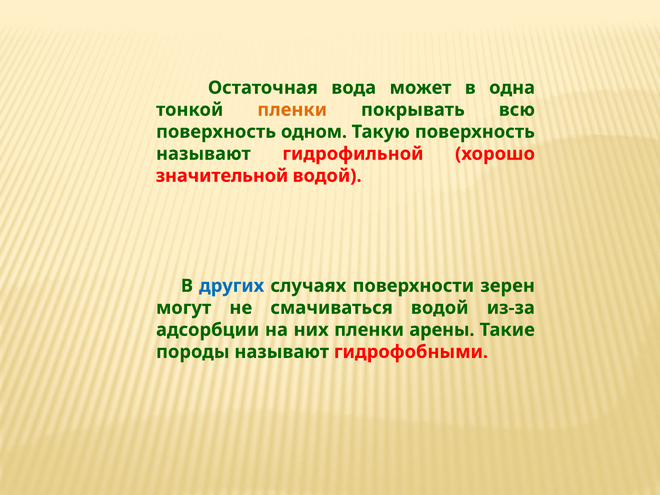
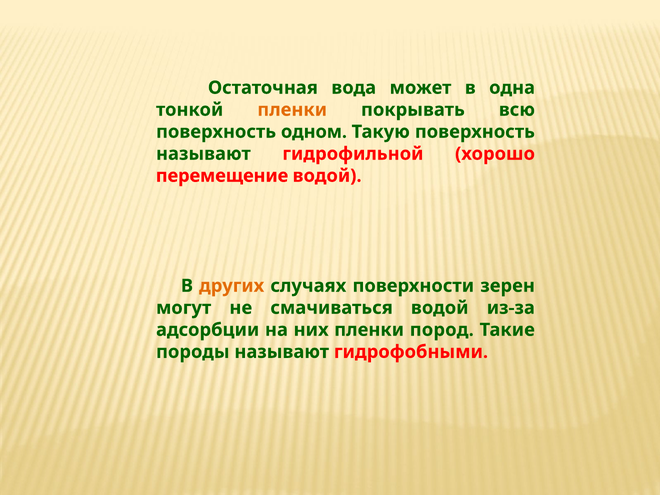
значительной: значительной -> перемещение
других colour: blue -> orange
арены: арены -> пород
